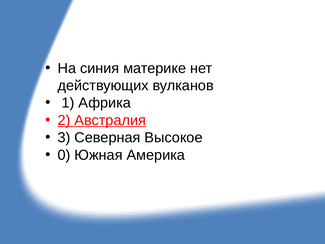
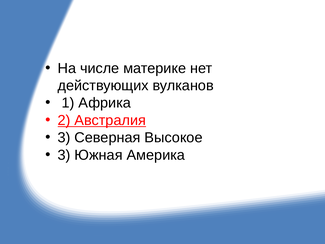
синия: синия -> числе
0 at (64, 155): 0 -> 3
